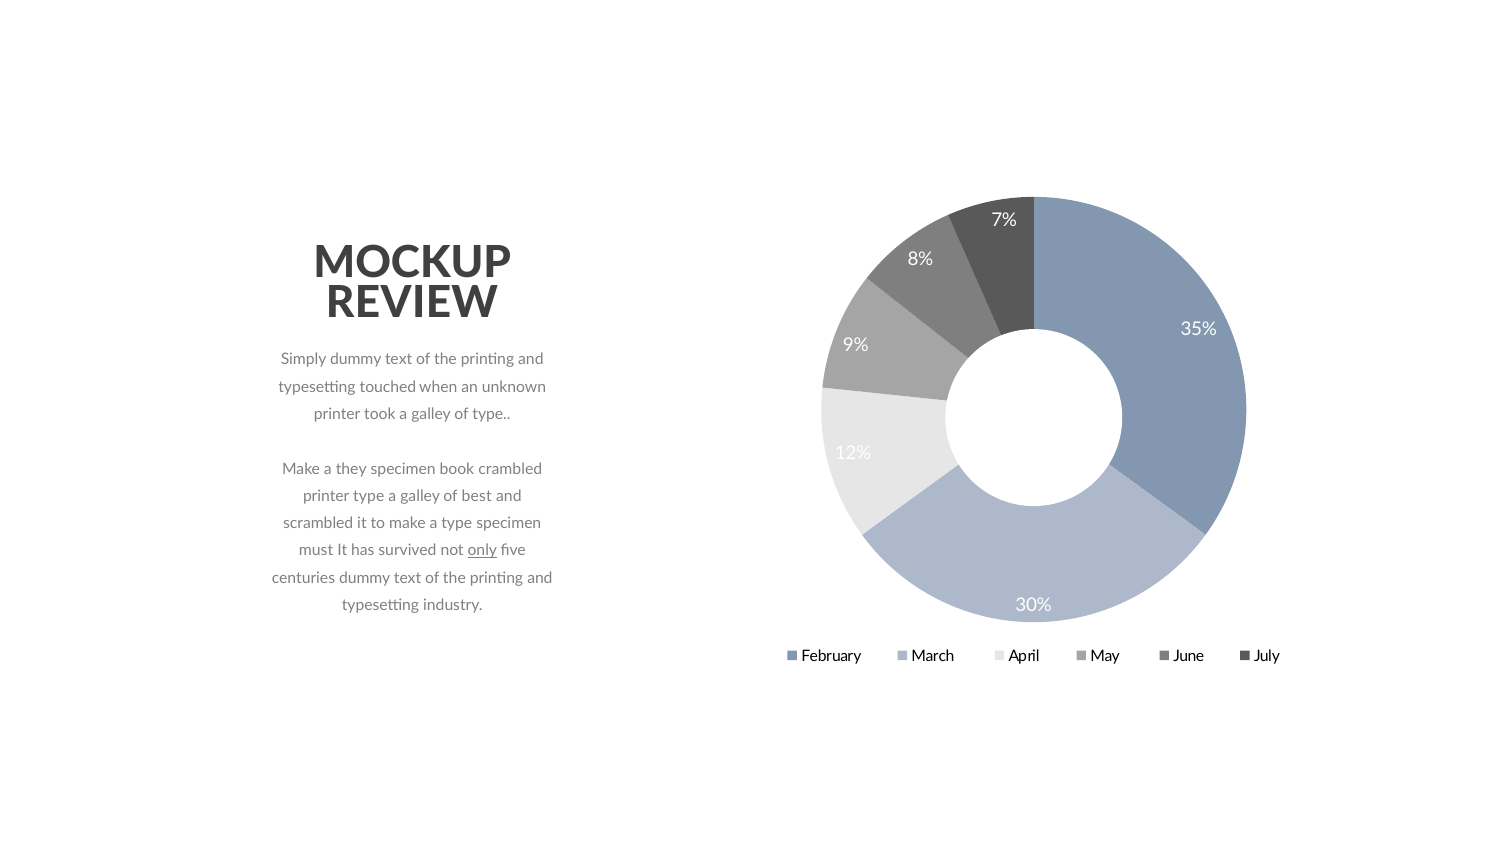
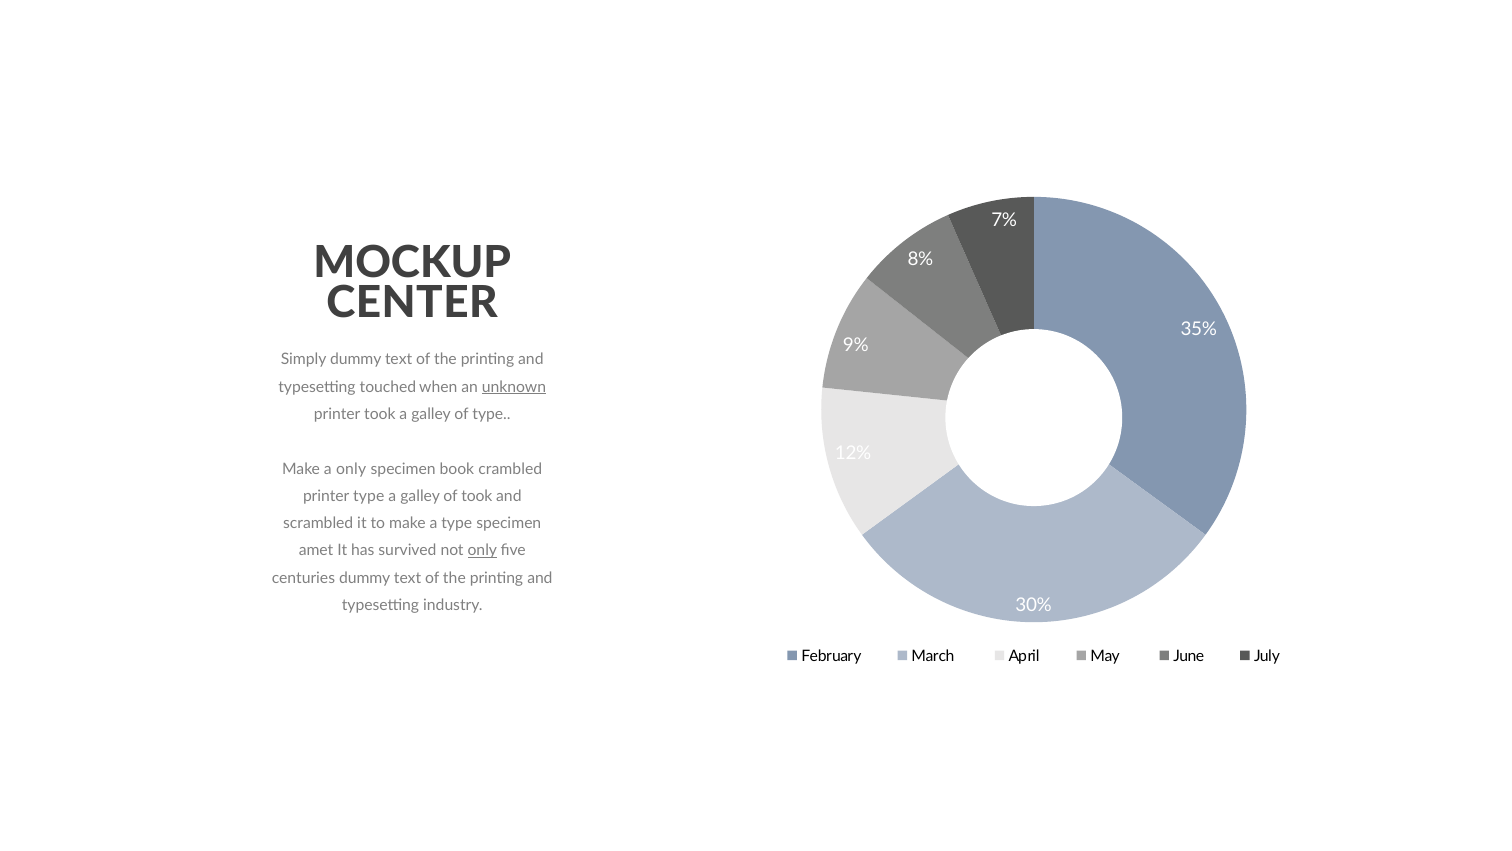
REVIEW: REVIEW -> CENTER
unknown underline: none -> present
a they: they -> only
of best: best -> took
must: must -> amet
